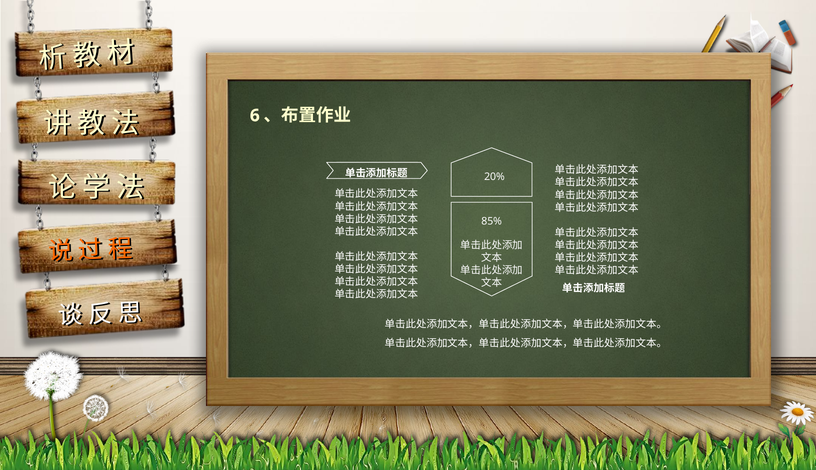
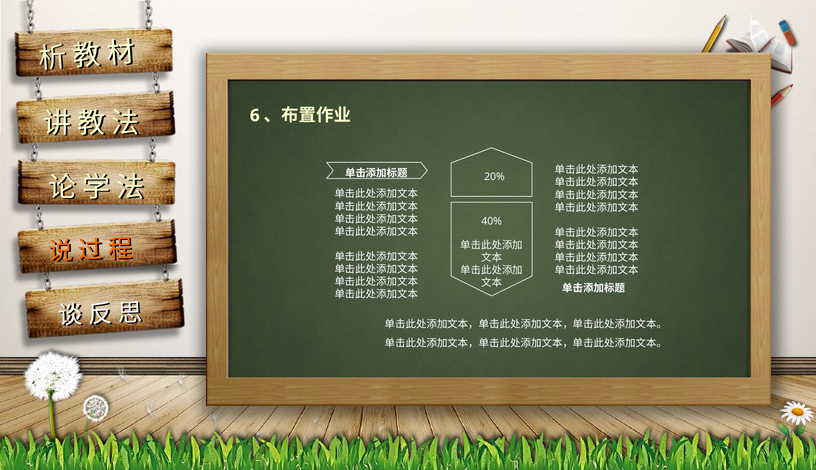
85%: 85% -> 40%
